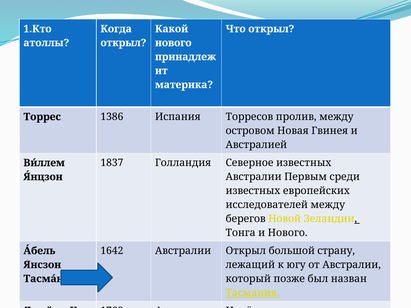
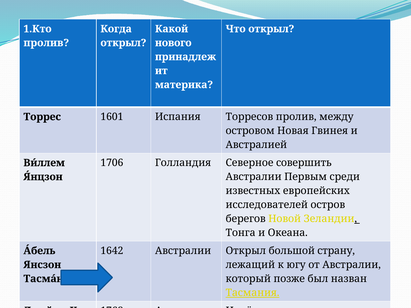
атоллы at (46, 43): атоллы -> пролив
1386: 1386 -> 1601
1837: 1837 -> 1706
Северное известных: известных -> совершить
исследователей между: между -> остров
и Нового: Нового -> Океана
